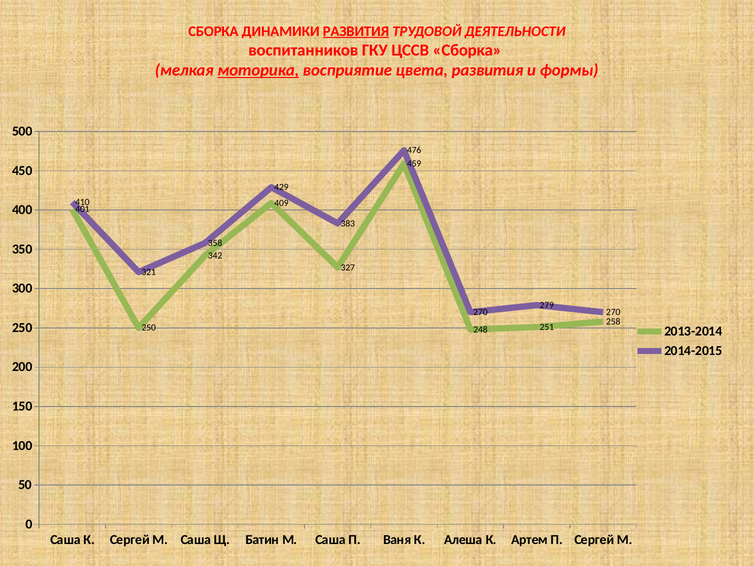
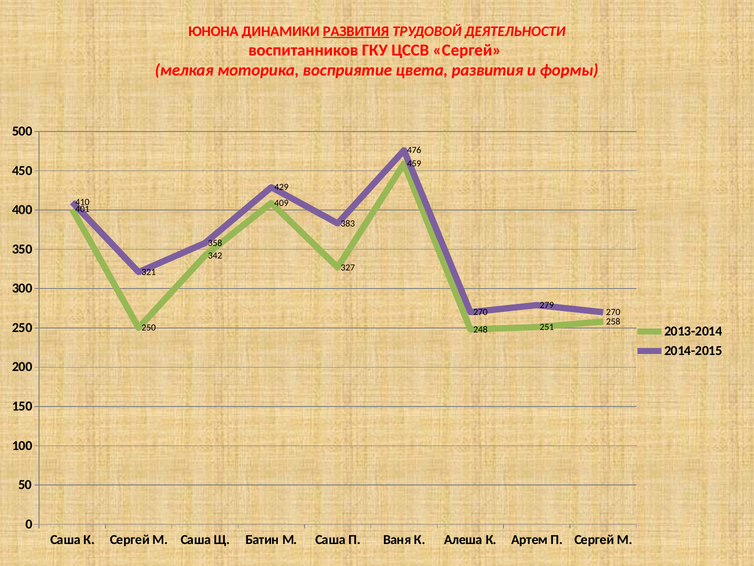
СБОРКА at (213, 31): СБОРКА -> ЮНОНА
ЦССВ Сборка: Сборка -> Сергей
моторика underline: present -> none
